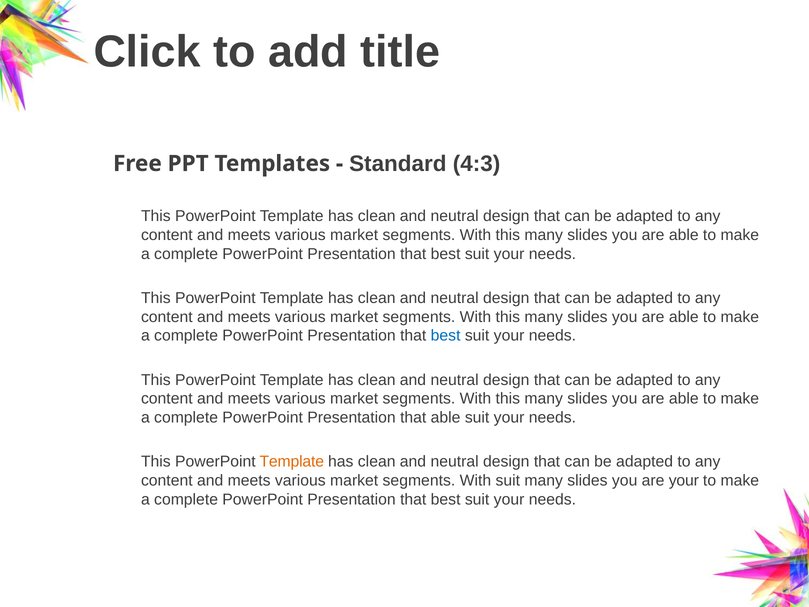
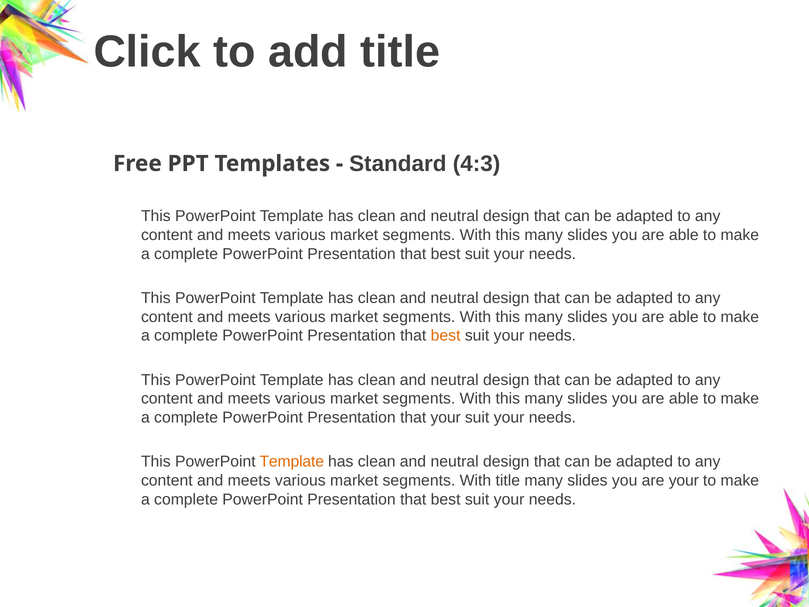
best at (446, 336) colour: blue -> orange
that able: able -> your
With suit: suit -> title
